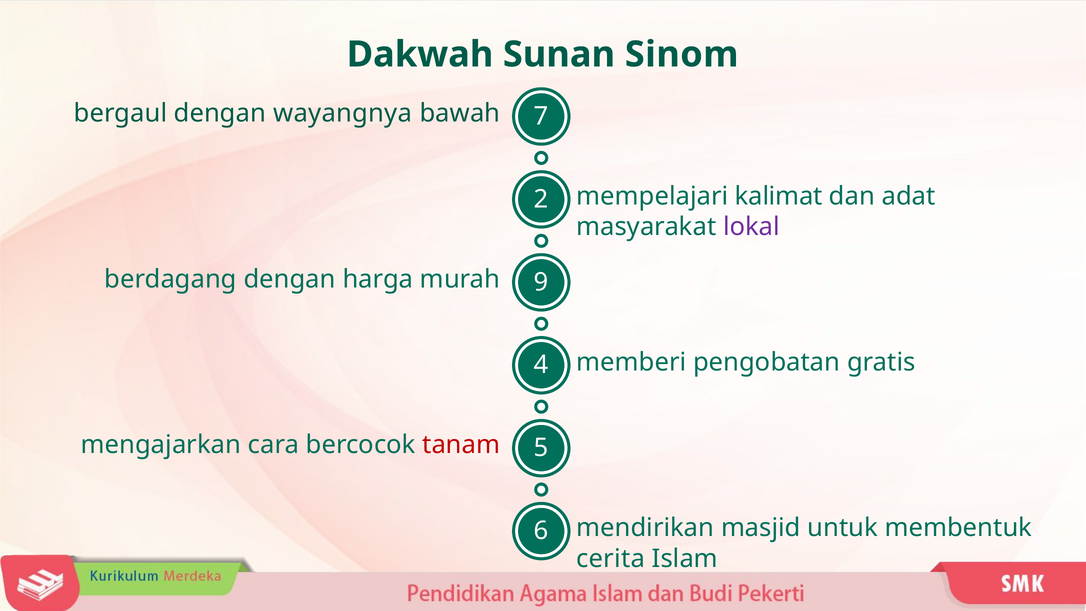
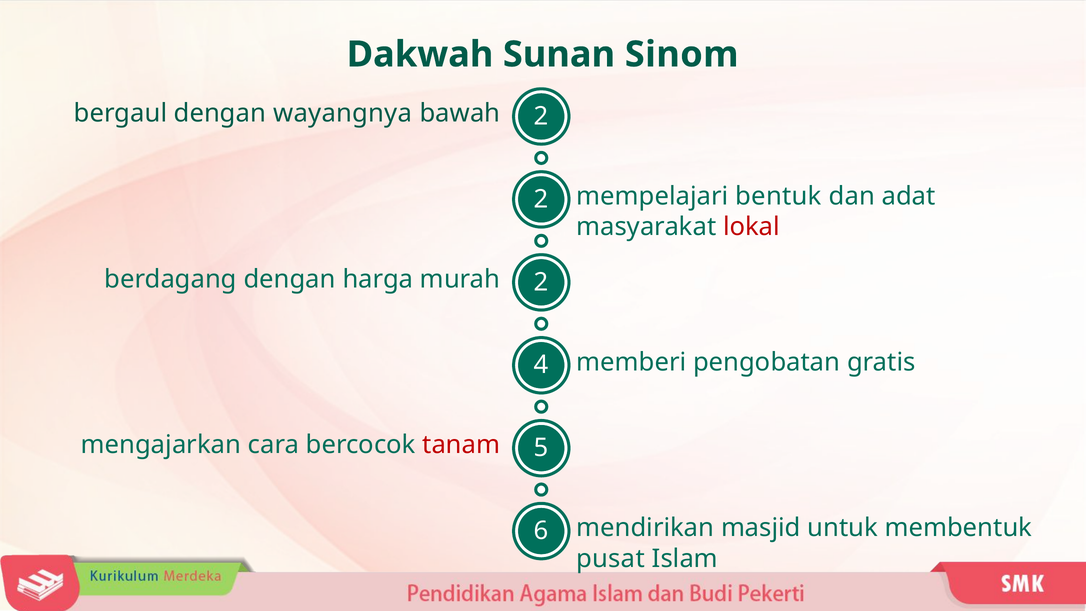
bawah 7: 7 -> 2
kalimat: kalimat -> bentuk
lokal colour: purple -> red
murah 9: 9 -> 2
cerita: cerita -> pusat
